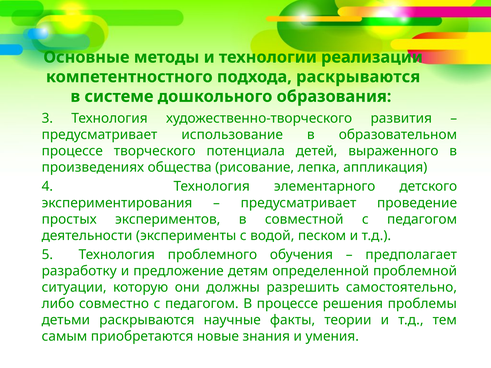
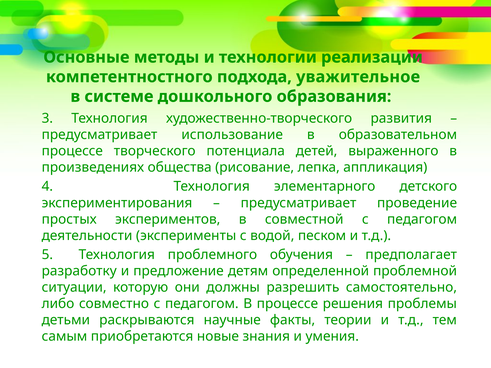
подхода раскрываются: раскрываются -> уважительное
